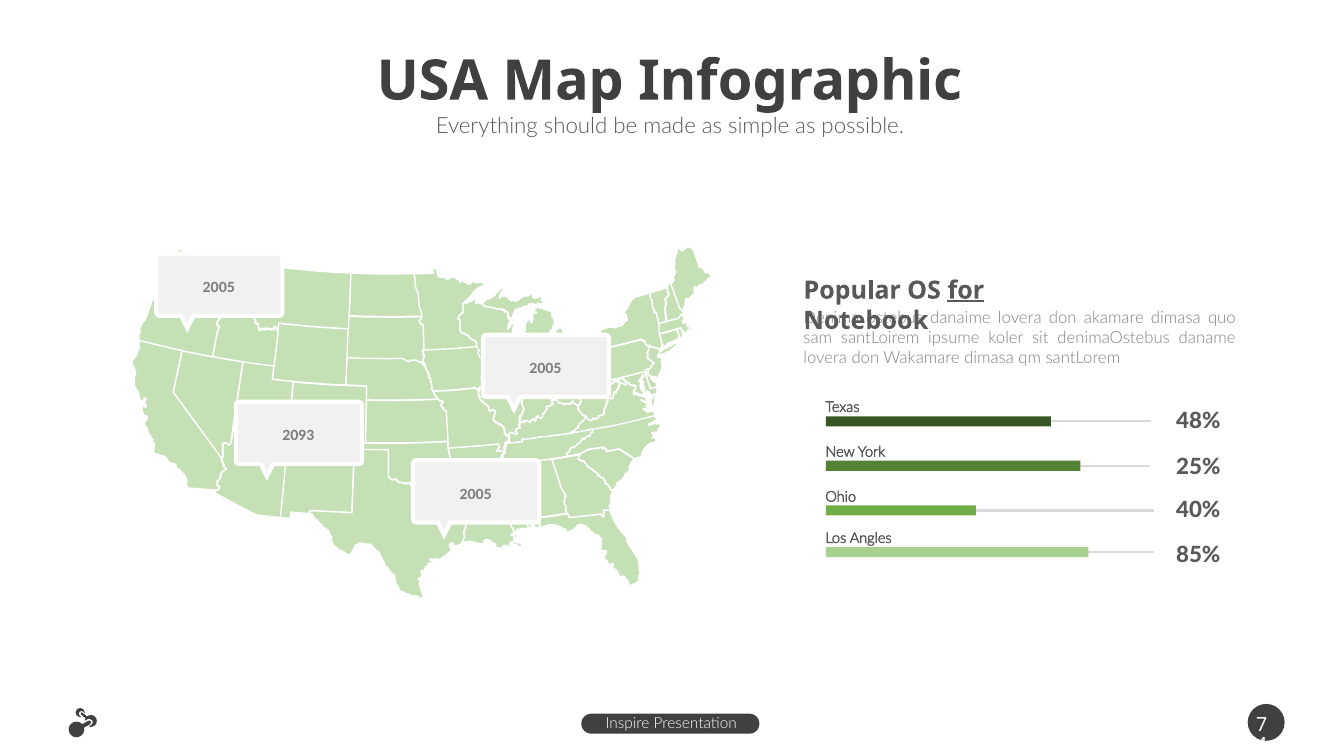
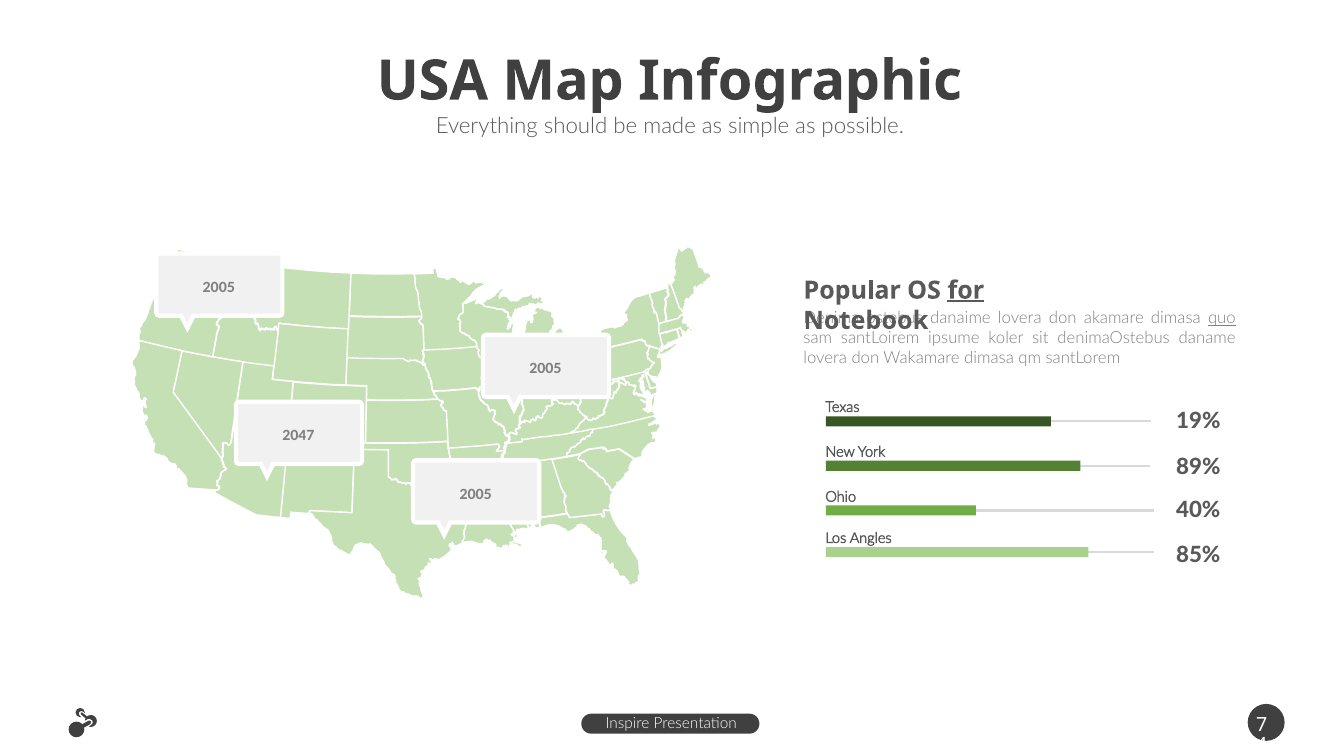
quo underline: none -> present
48%: 48% -> 19%
2093: 2093 -> 2047
25%: 25% -> 89%
